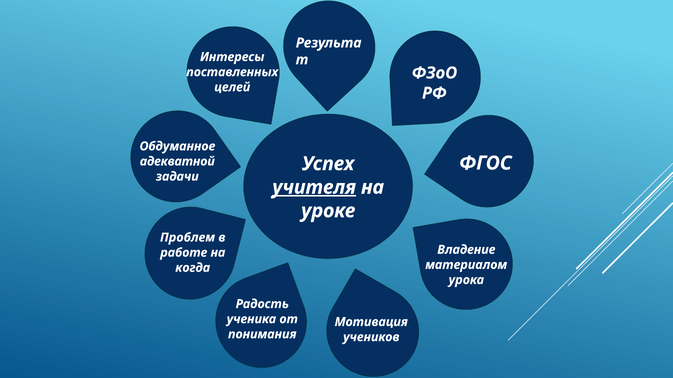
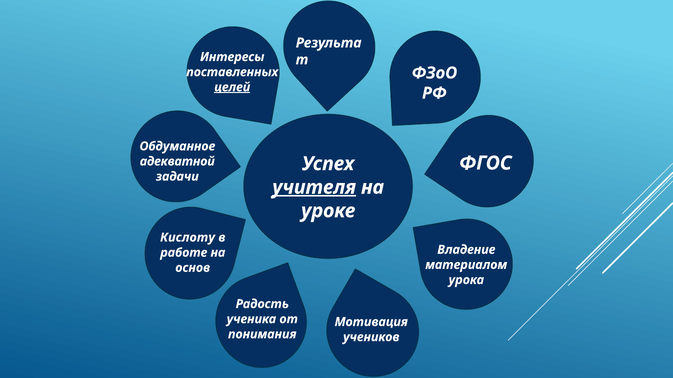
целей underline: none -> present
Проблем: Проблем -> Кислоту
когда: когда -> основ
